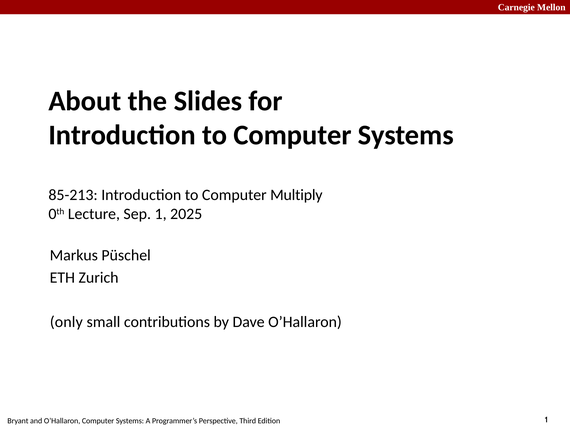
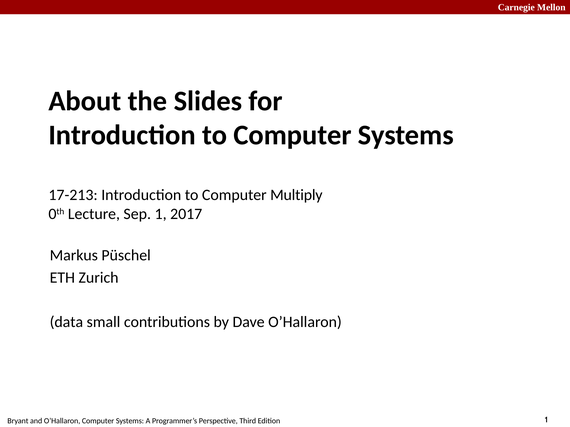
85-213: 85-213 -> 17-213
2025: 2025 -> 2017
only: only -> data
